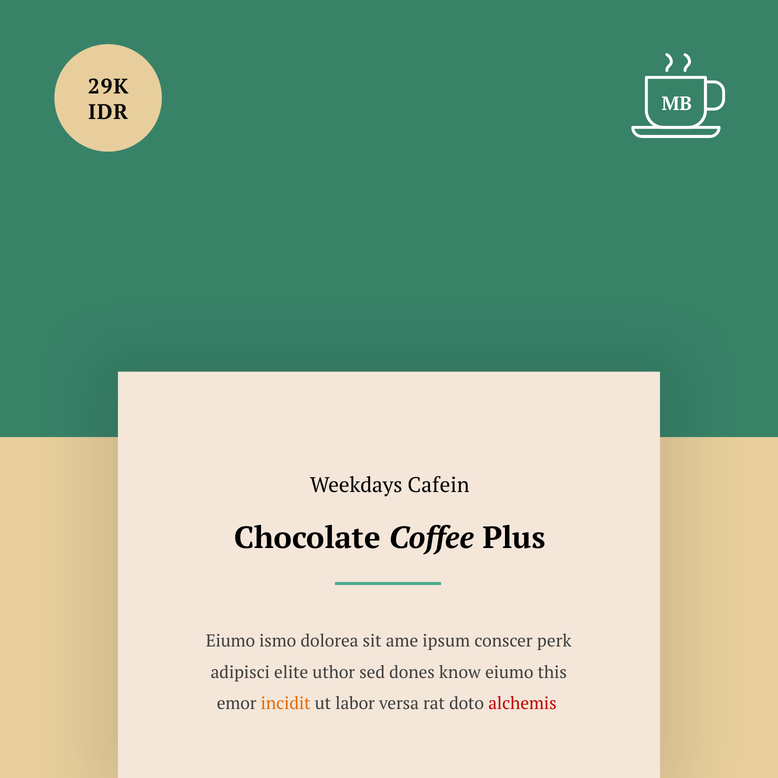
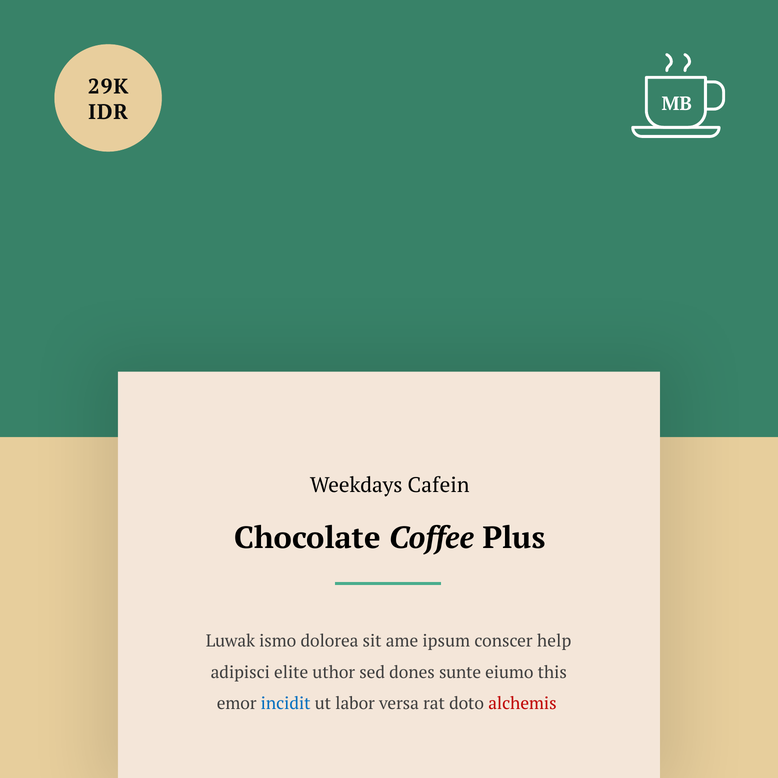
Eiumo at (230, 641): Eiumo -> Luwak
perk: perk -> help
know: know -> sunte
incidit colour: orange -> blue
